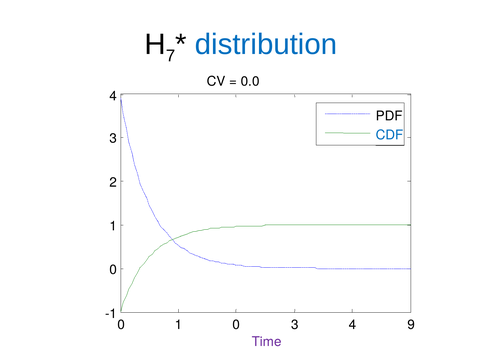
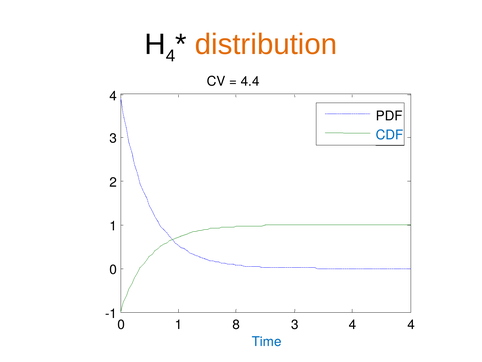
7 at (171, 56): 7 -> 4
distribution colour: blue -> orange
0.0: 0.0 -> 4.4
1 0: 0 -> 8
4 9: 9 -> 4
Time colour: purple -> blue
